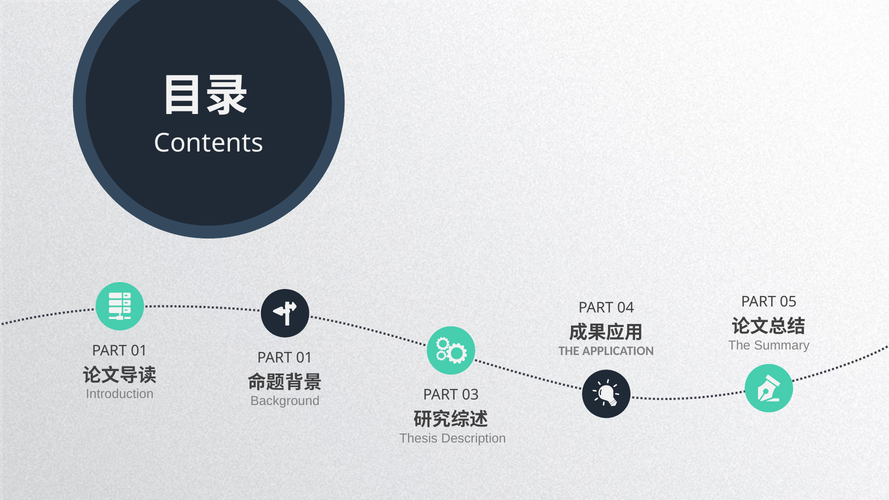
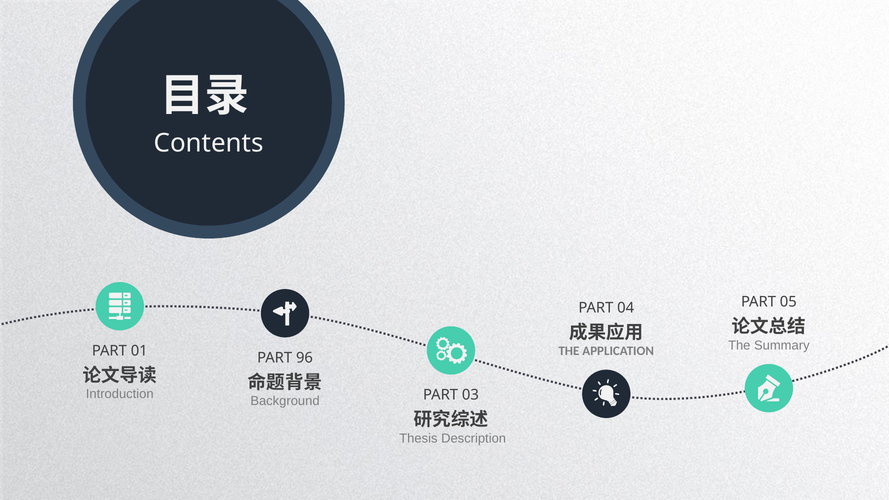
01 at (304, 358): 01 -> 96
